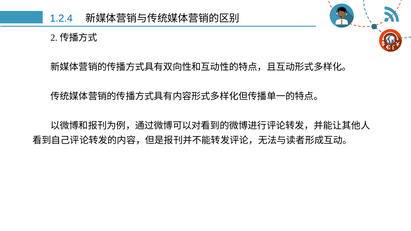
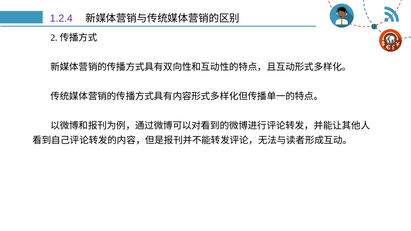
1.2.4 colour: blue -> purple
